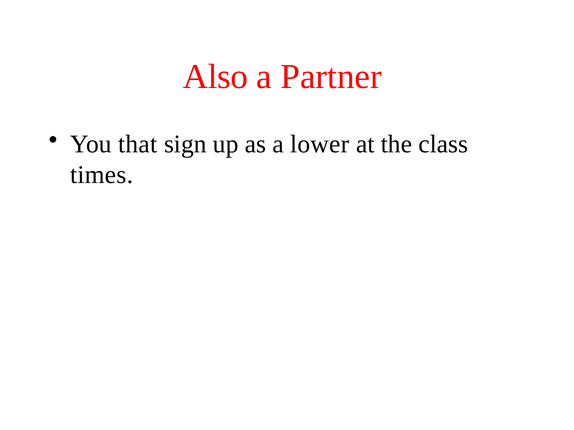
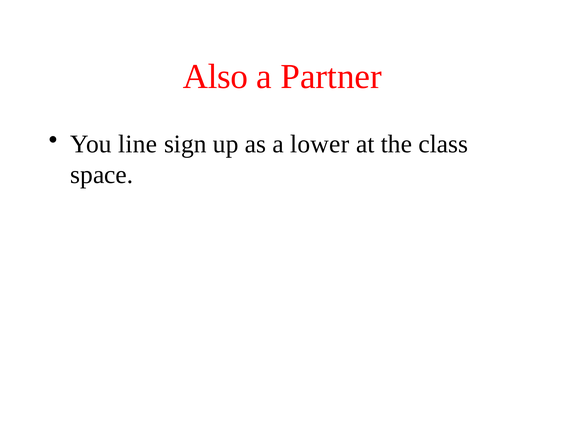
that: that -> line
times: times -> space
